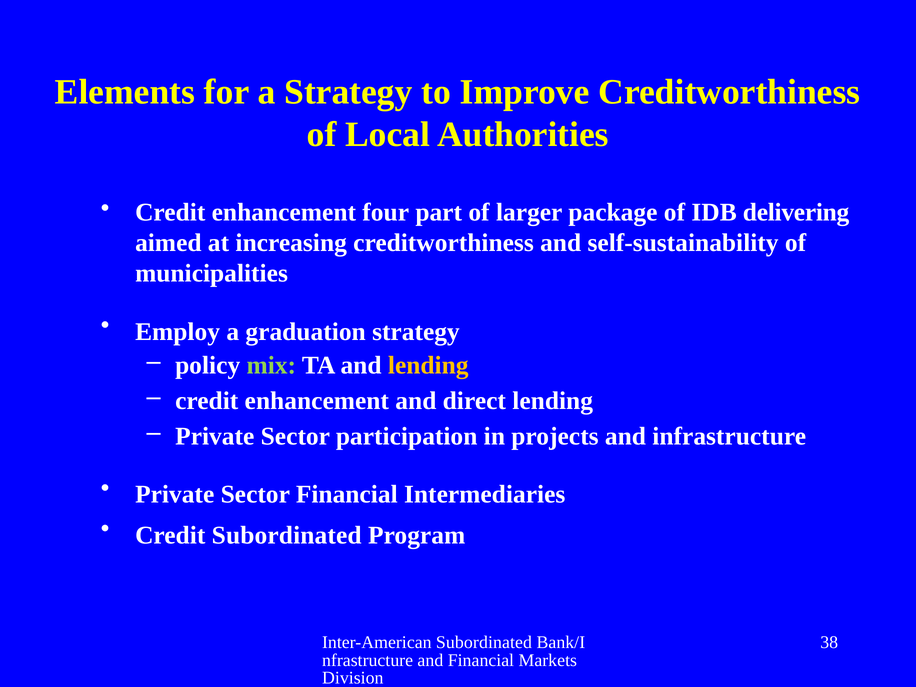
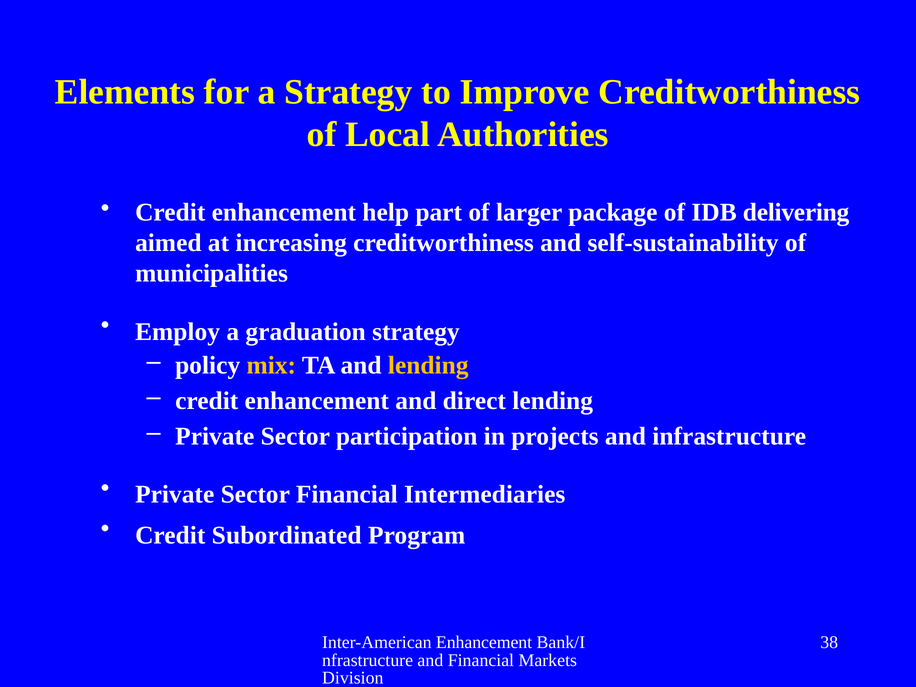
four: four -> help
mix colour: light green -> yellow
Inter-American Subordinated: Subordinated -> Enhancement
